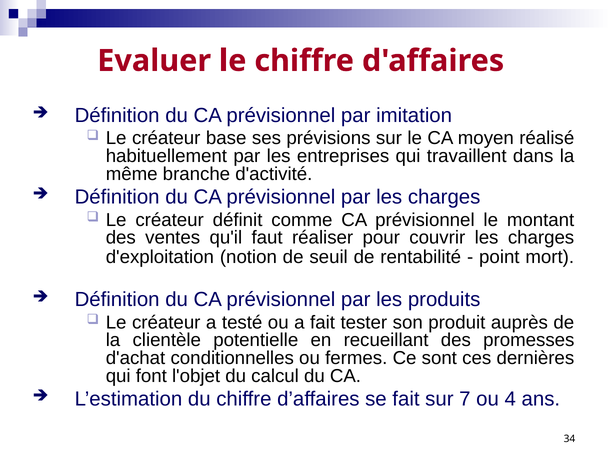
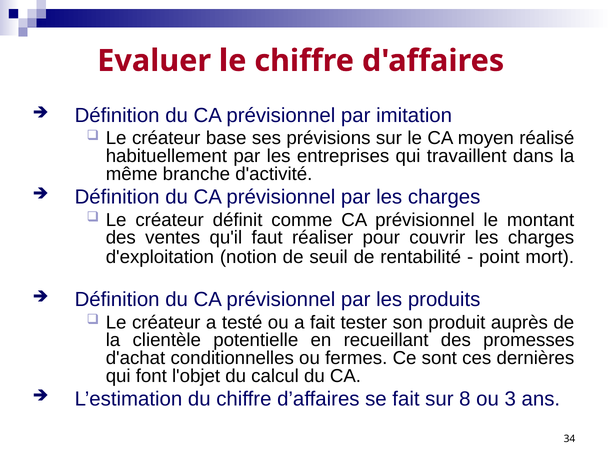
7: 7 -> 8
4: 4 -> 3
